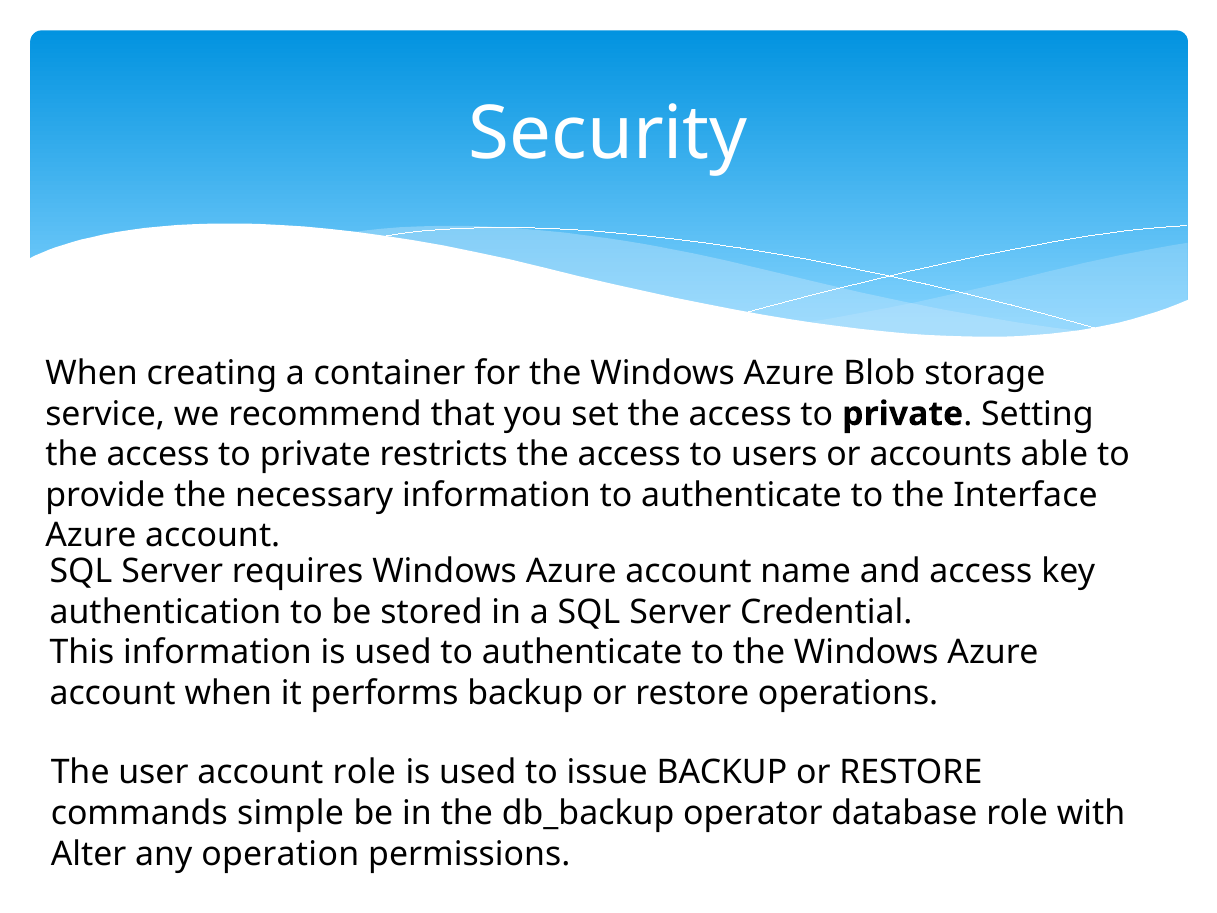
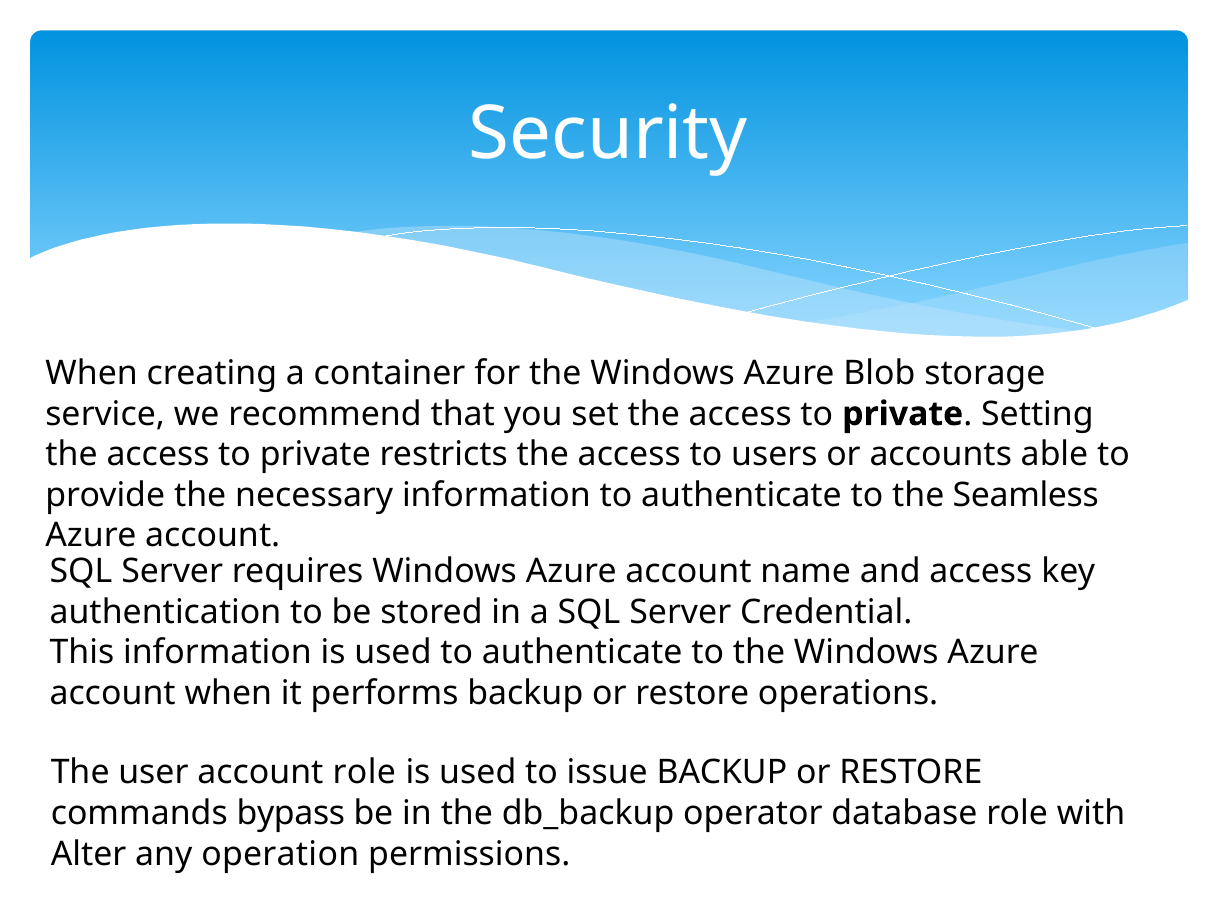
Interface: Interface -> Seamless
simple: simple -> bypass
